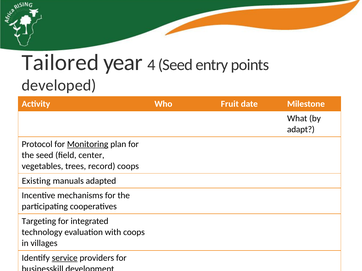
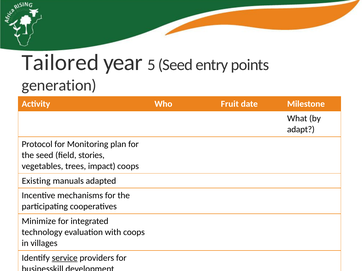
4: 4 -> 5
developed: developed -> generation
Monitoring underline: present -> none
center: center -> stories
record: record -> impact
Targeting: Targeting -> Minimize
